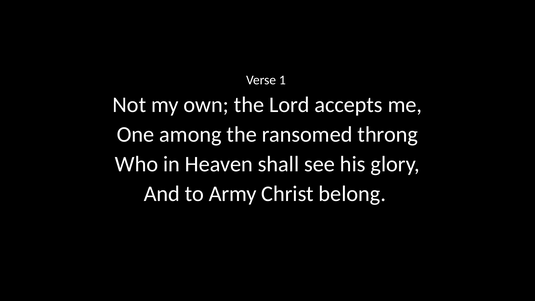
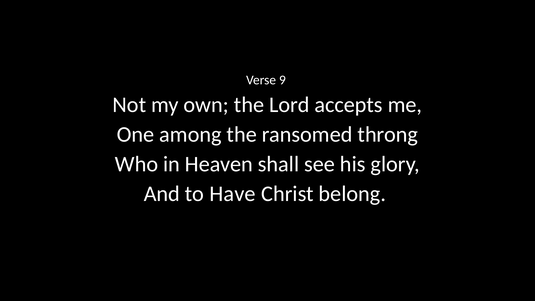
1: 1 -> 9
Army: Army -> Have
